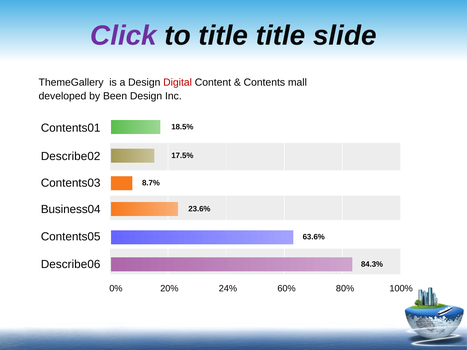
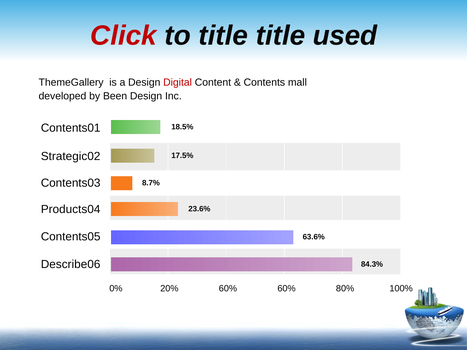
Click colour: purple -> red
slide: slide -> used
Describe02: Describe02 -> Strategic02
Business04: Business04 -> Products04
20% 24%: 24% -> 60%
